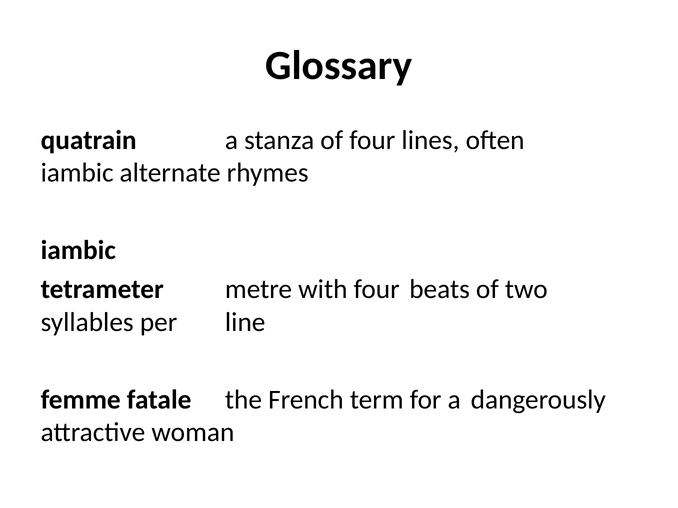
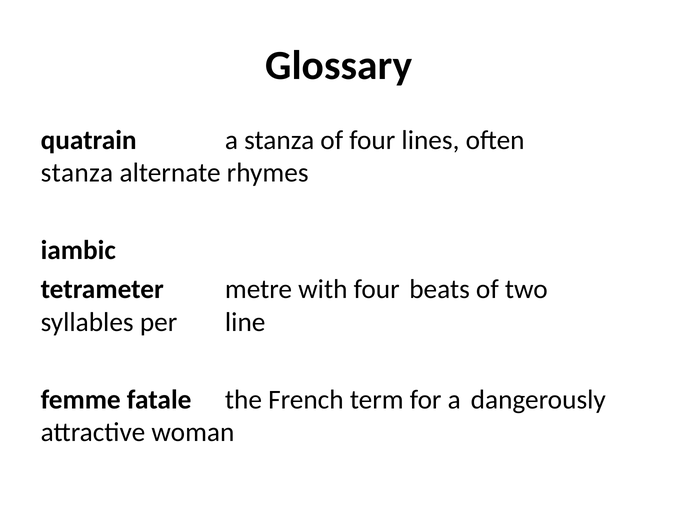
iambic at (77, 173): iambic -> stanza
